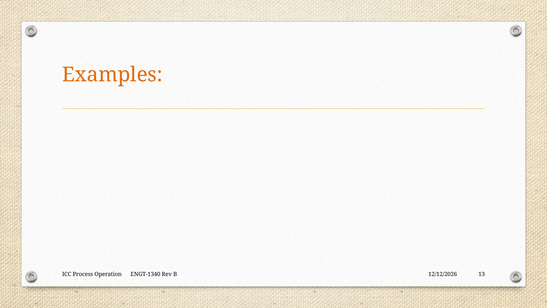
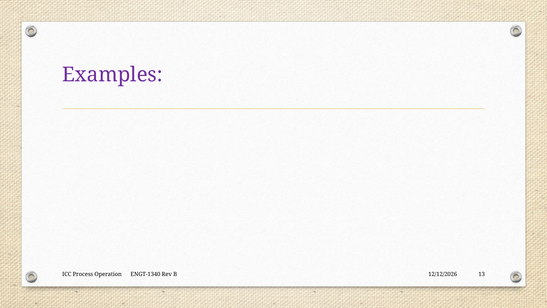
Examples colour: orange -> purple
